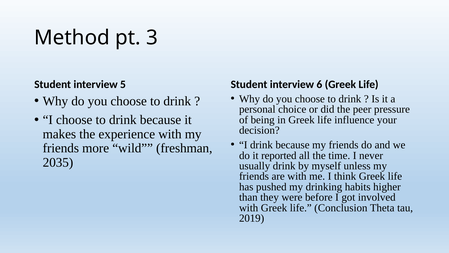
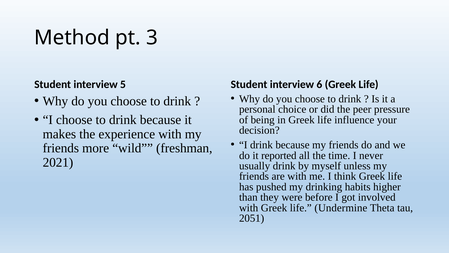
2035: 2035 -> 2021
Conclusion: Conclusion -> Undermine
2019: 2019 -> 2051
